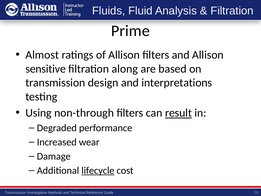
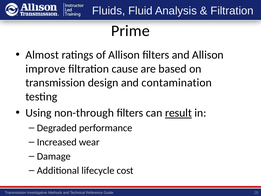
sensitive: sensitive -> improve
along: along -> cause
interpretations: interpretations -> contamination
lifecycle underline: present -> none
